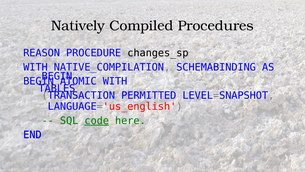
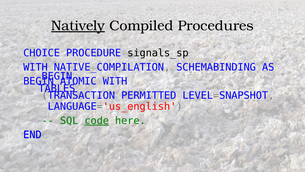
Natively underline: none -> present
REASON: REASON -> CHOICE
changes_sp: changes_sp -> signals_sp
